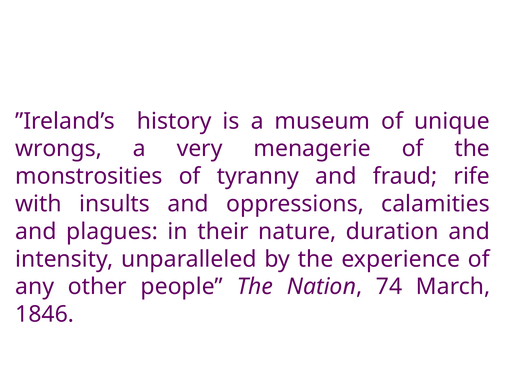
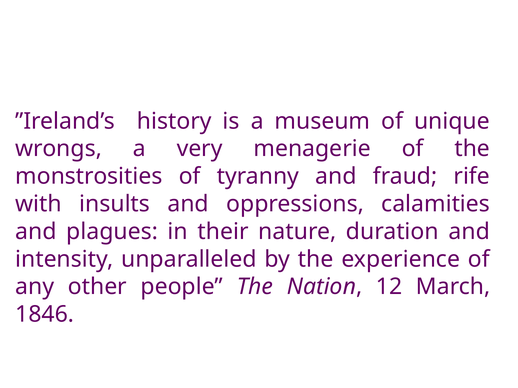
74: 74 -> 12
